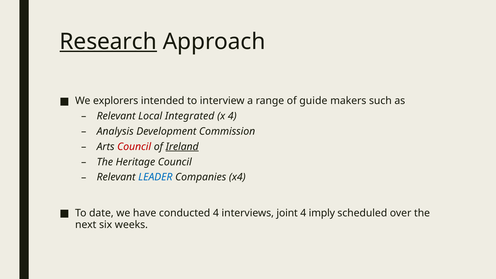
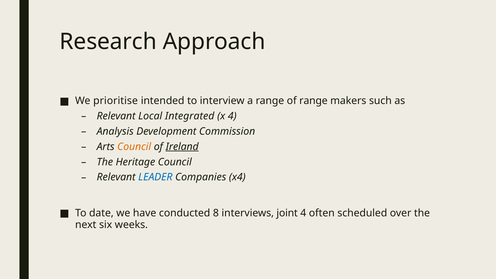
Research underline: present -> none
explorers: explorers -> prioritise
of guide: guide -> range
Council at (134, 147) colour: red -> orange
conducted 4: 4 -> 8
imply: imply -> often
